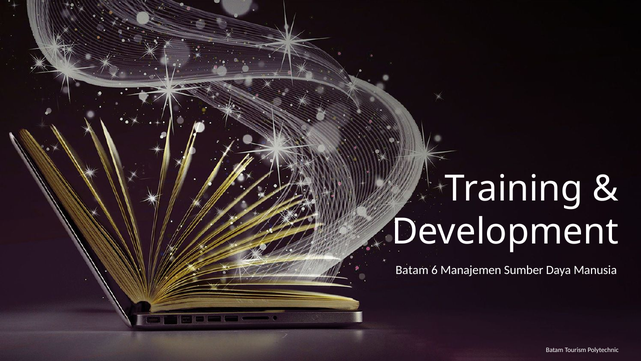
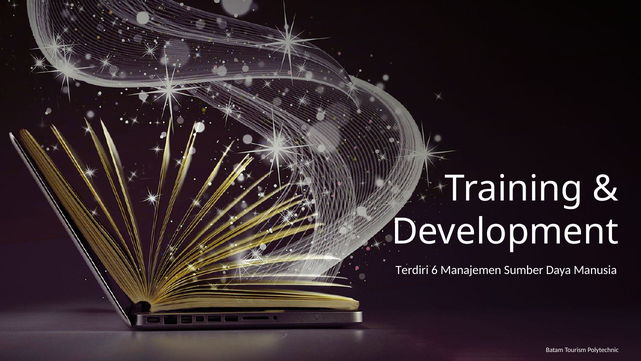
Batam at (412, 270): Batam -> Terdiri
